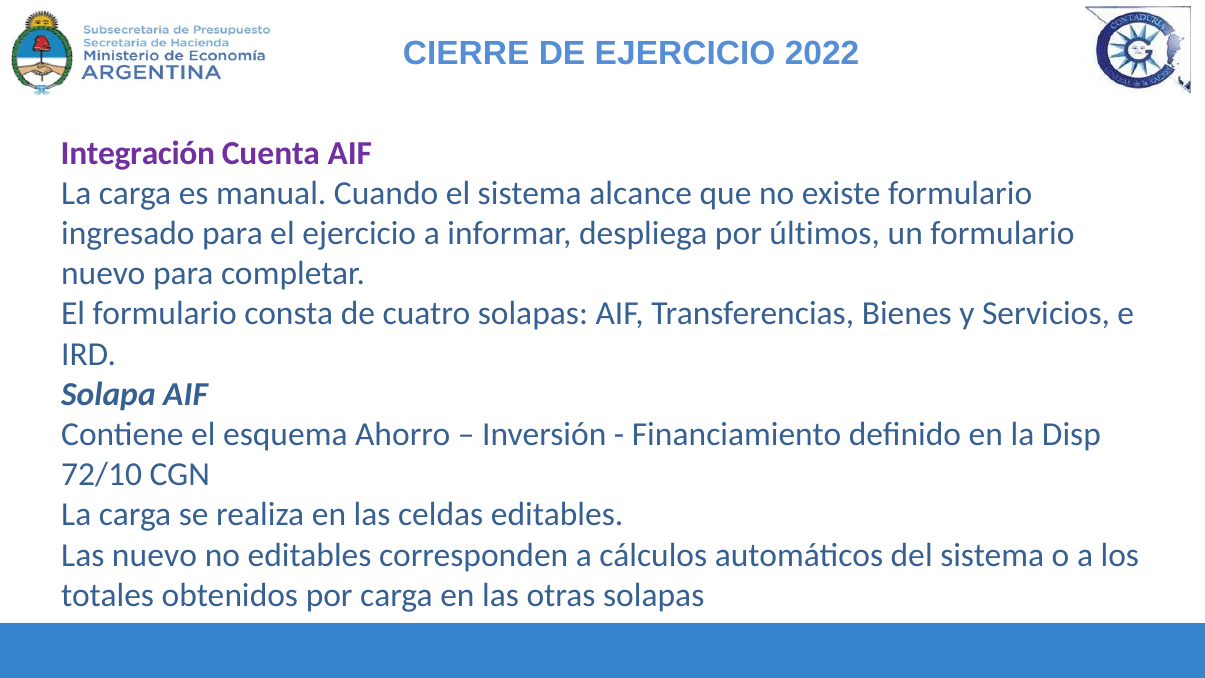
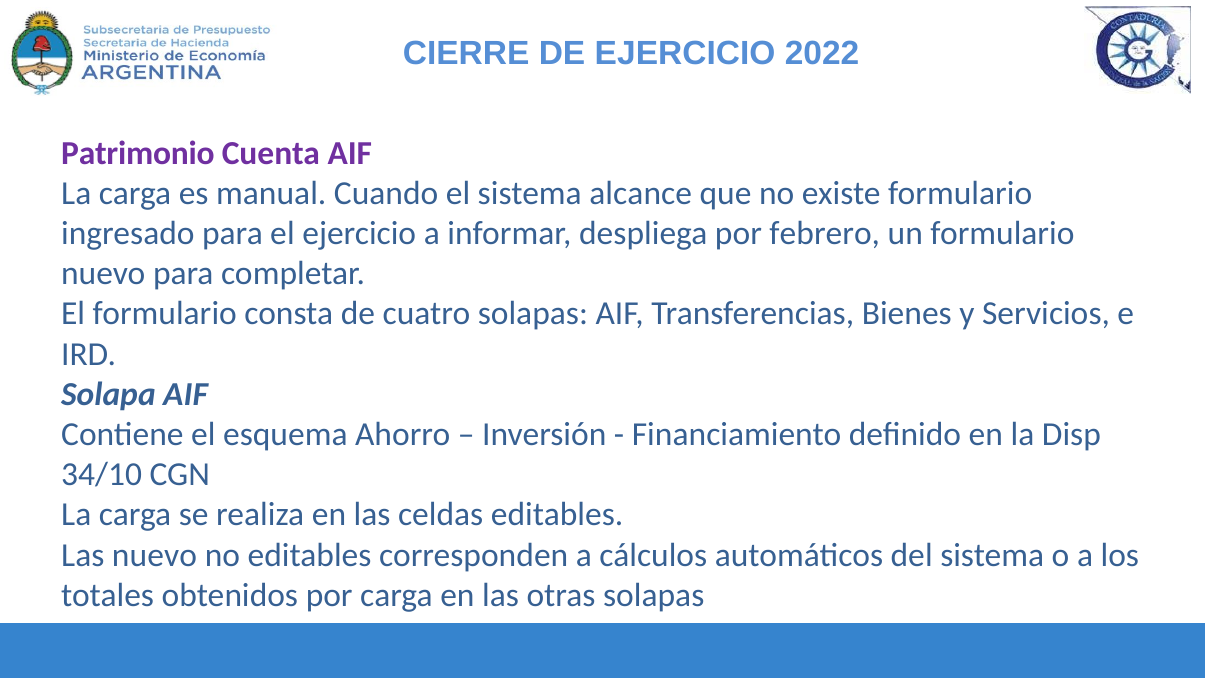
Integración: Integración -> Patrimonio
últimos: últimos -> febrero
72/10: 72/10 -> 34/10
